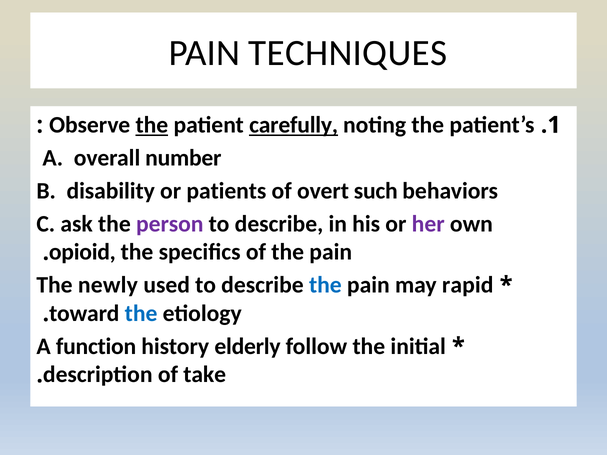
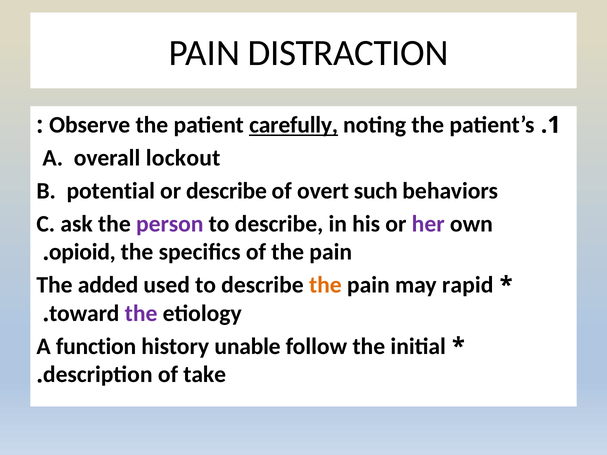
TECHNIQUES: TECHNIQUES -> DISTRACTION
the at (152, 125) underline: present -> none
number: number -> lockout
disability: disability -> potential
or patients: patients -> describe
newly: newly -> added
the at (325, 285) colour: blue -> orange
the at (141, 314) colour: blue -> purple
elderly: elderly -> unable
